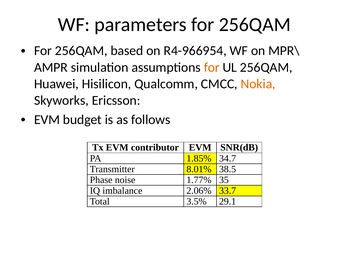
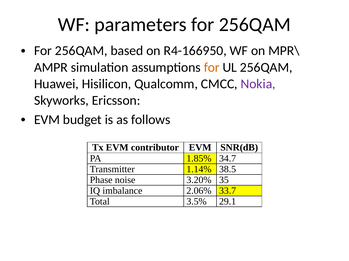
R4-966954: R4-966954 -> R4-166950
Nokia colour: orange -> purple
8.01%: 8.01% -> 1.14%
1.77%: 1.77% -> 3.20%
